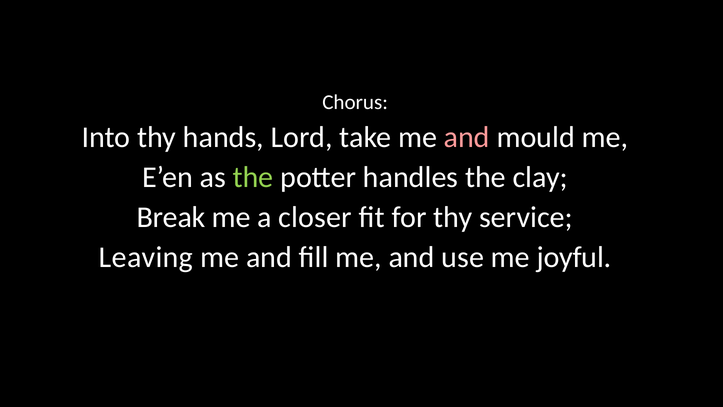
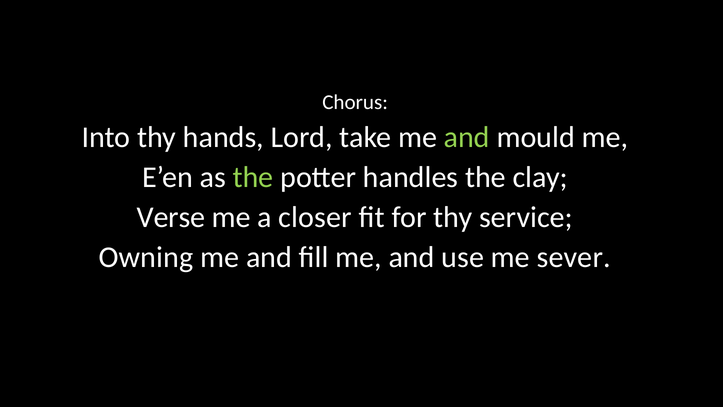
and at (467, 137) colour: pink -> light green
Break: Break -> Verse
Leaving: Leaving -> Owning
joyful: joyful -> sever
